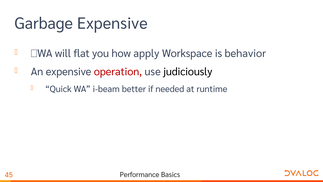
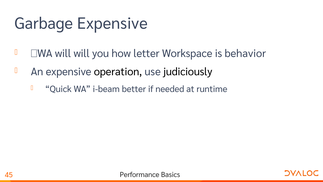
will flat: flat -> will
apply: apply -> letter
operation colour: red -> black
